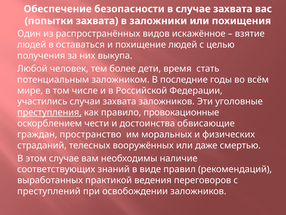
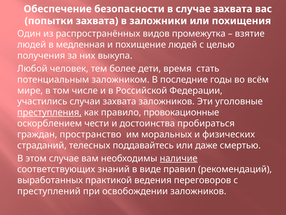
искажённое: искажённое -> промежутка
оставаться: оставаться -> медленная
обвисающие: обвисающие -> пробираться
вооружённых: вооружённых -> поддавайтесь
наличие underline: none -> present
